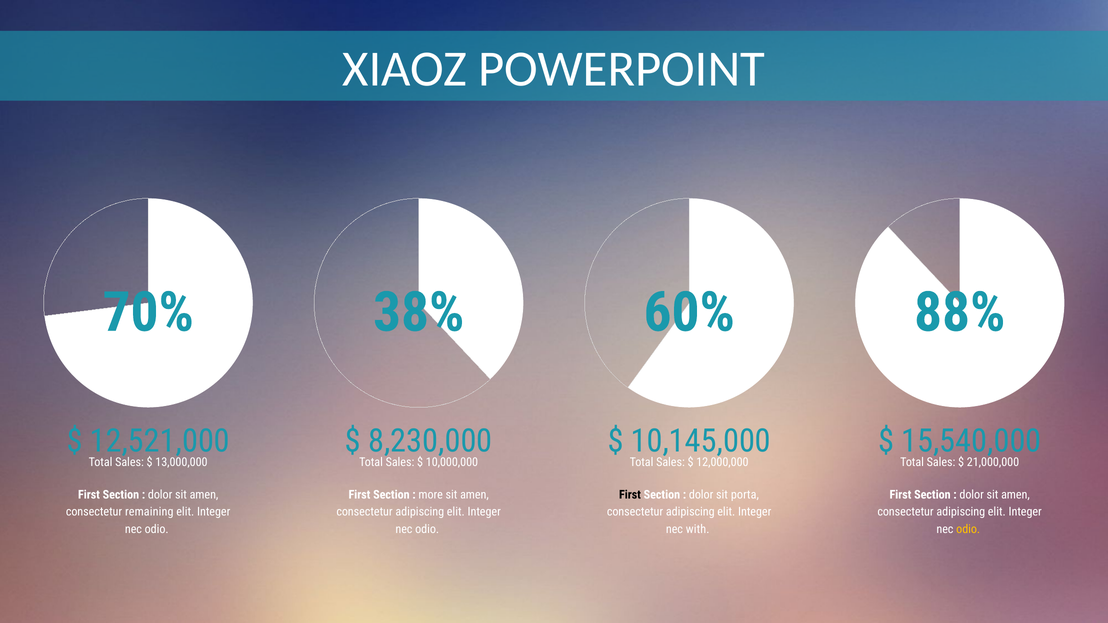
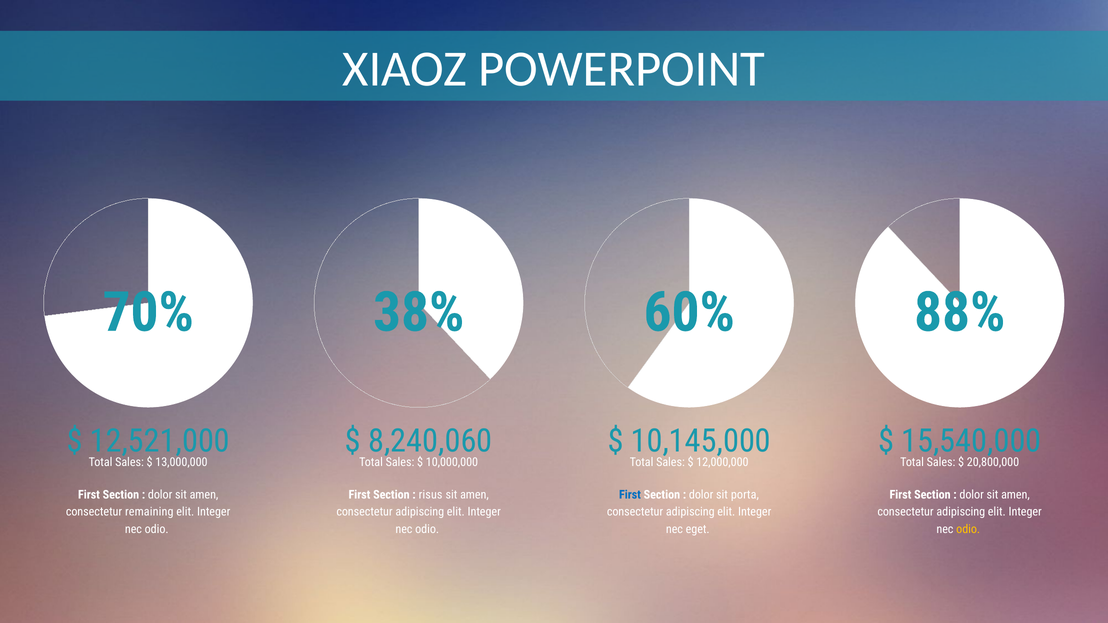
8,230,000: 8,230,000 -> 8,240,060
21,000,000: 21,000,000 -> 20,800,000
more: more -> risus
First at (630, 495) colour: black -> blue
with: with -> eget
